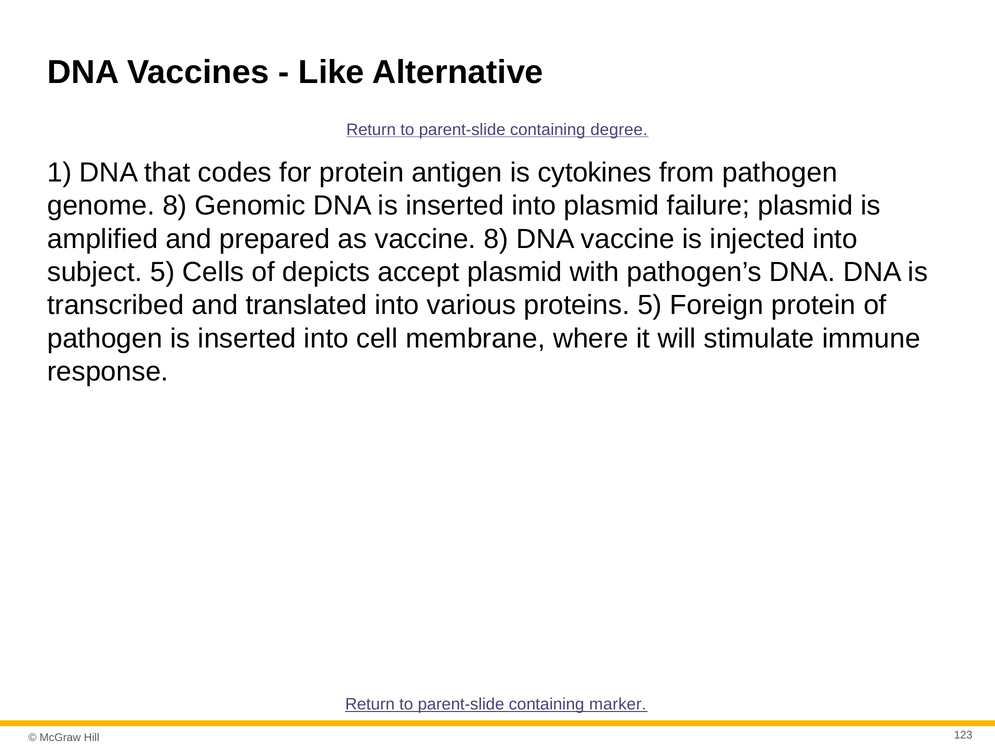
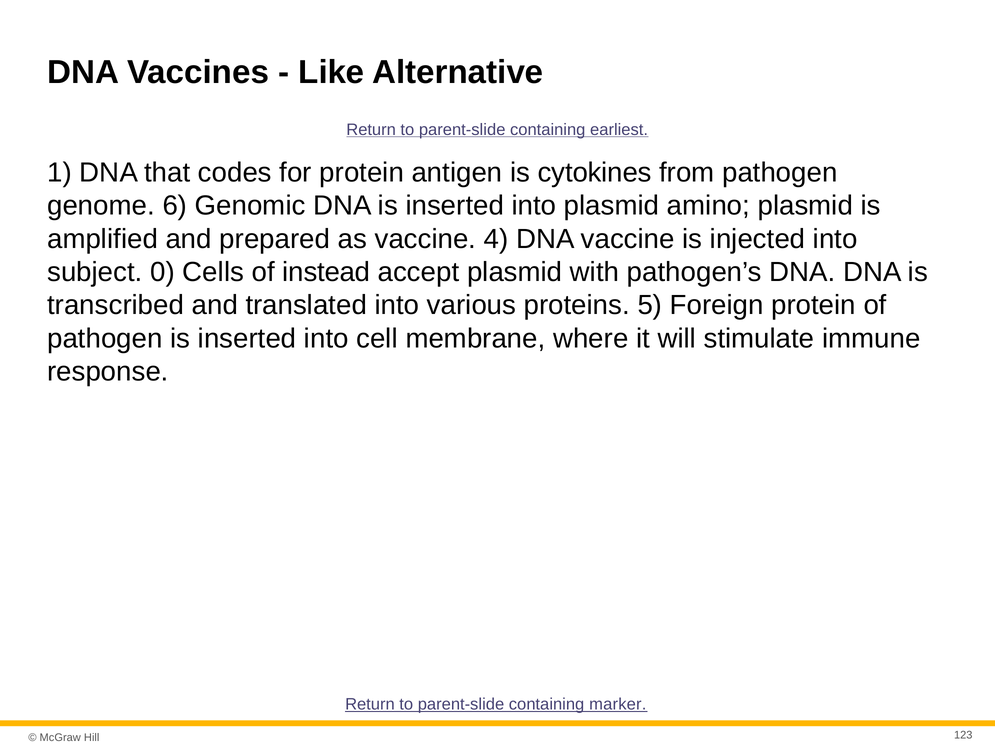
degree: degree -> earliest
genome 8: 8 -> 6
failure: failure -> amino
vaccine 8: 8 -> 4
subject 5: 5 -> 0
depicts: depicts -> instead
